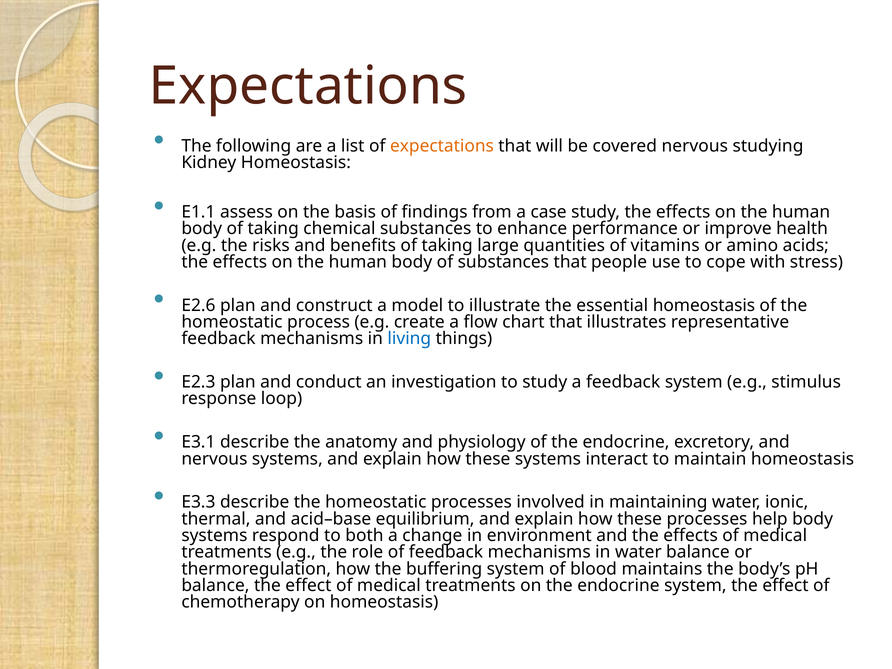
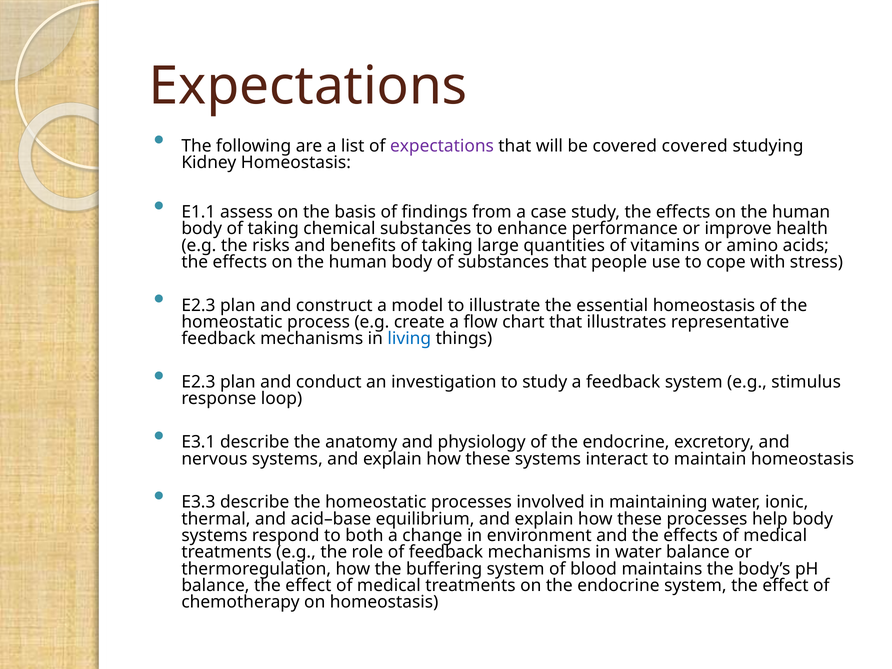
expectations at (442, 146) colour: orange -> purple
covered nervous: nervous -> covered
E2.6 at (198, 305): E2.6 -> E2.3
